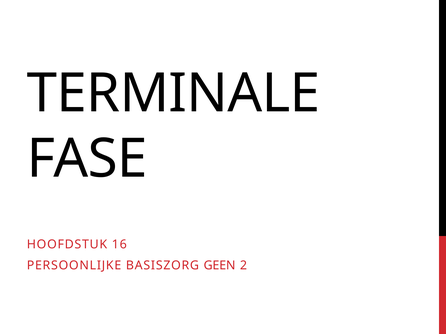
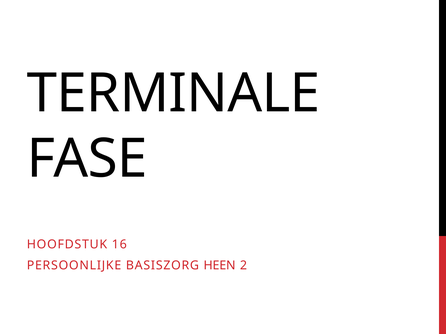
GEEN: GEEN -> HEEN
